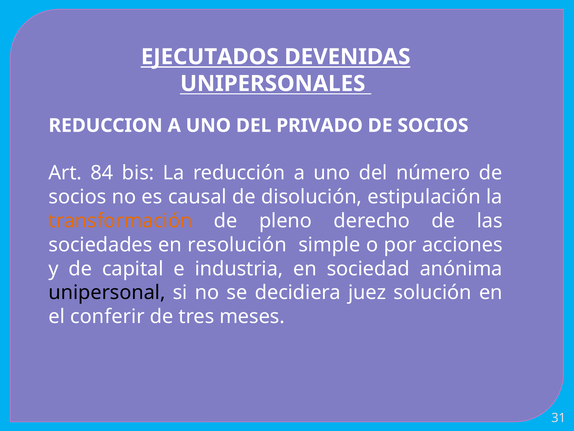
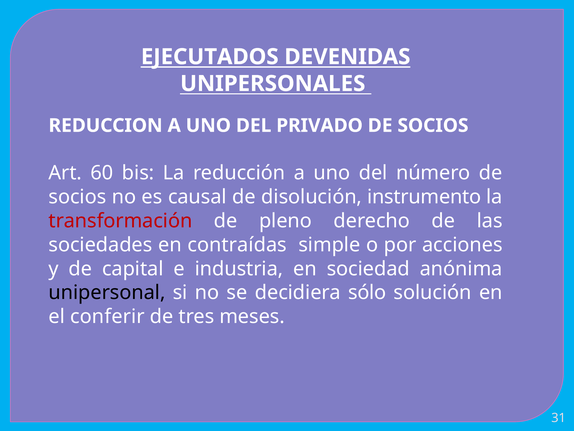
84: 84 -> 60
estipulación: estipulación -> instrumento
transformación colour: orange -> red
resolución: resolución -> contraídas
juez: juez -> sólo
